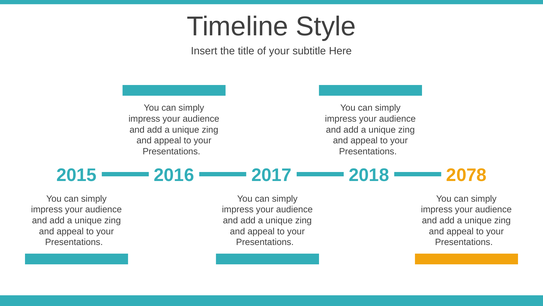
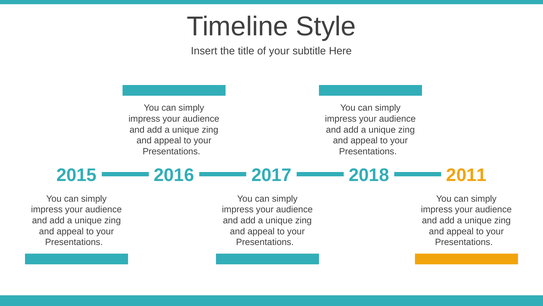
2078: 2078 -> 2011
